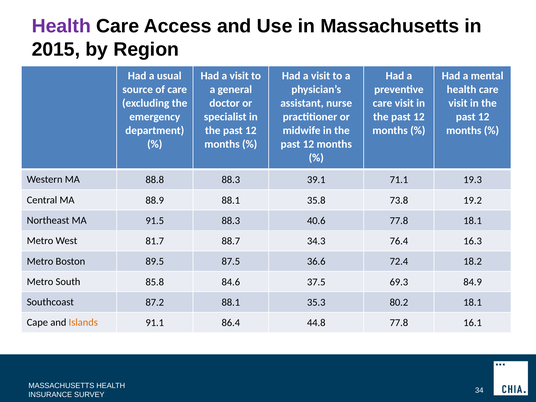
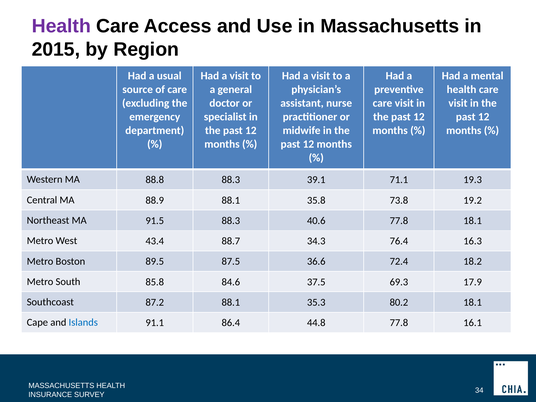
81.7: 81.7 -> 43.4
84.9: 84.9 -> 17.9
Islands colour: orange -> blue
